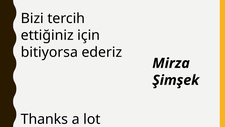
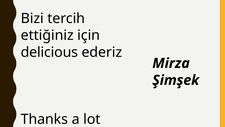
bitiyorsa: bitiyorsa -> delicious
